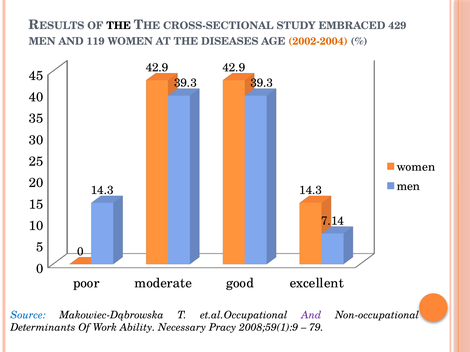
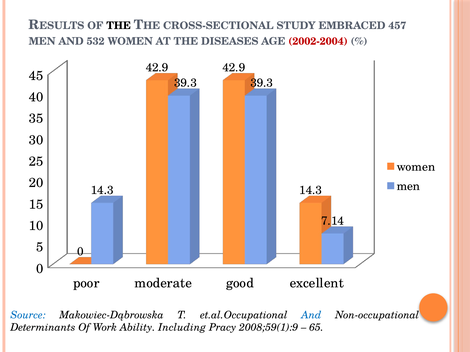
429: 429 -> 457
119: 119 -> 532
2002-2004 colour: orange -> red
And at (311, 315) colour: purple -> blue
Necessary: Necessary -> Including
79: 79 -> 65
